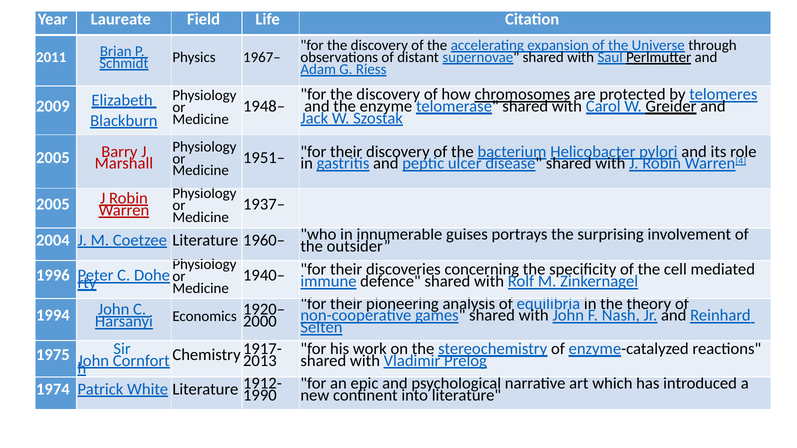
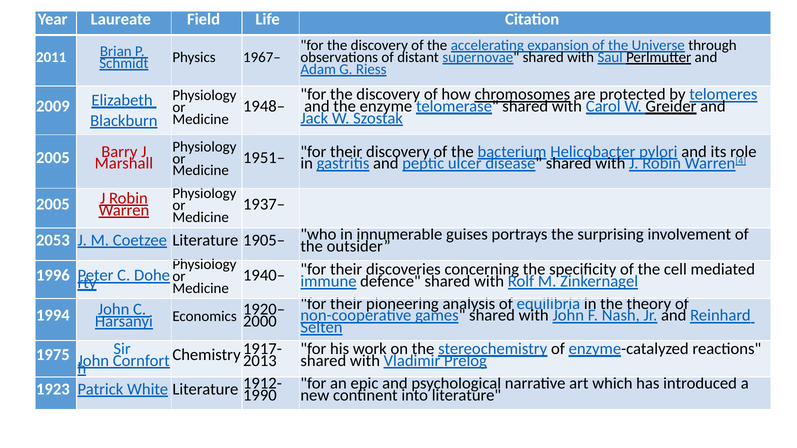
2004: 2004 -> 2053
1960–: 1960– -> 1905–
1974: 1974 -> 1923
